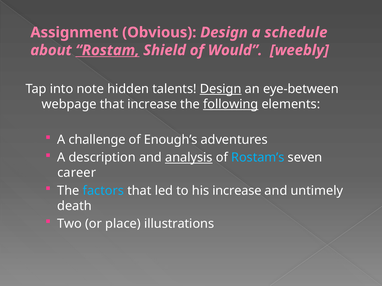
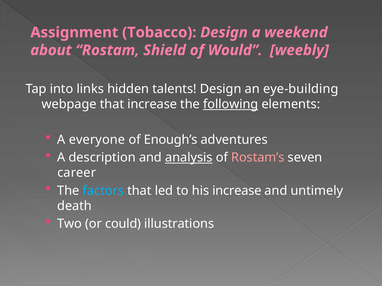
Obvious: Obvious -> Tobacco
schedule: schedule -> weekend
Rostam underline: present -> none
note: note -> links
Design at (221, 89) underline: present -> none
eye-between: eye-between -> eye-building
challenge: challenge -> everyone
Rostam’s colour: light blue -> pink
place: place -> could
